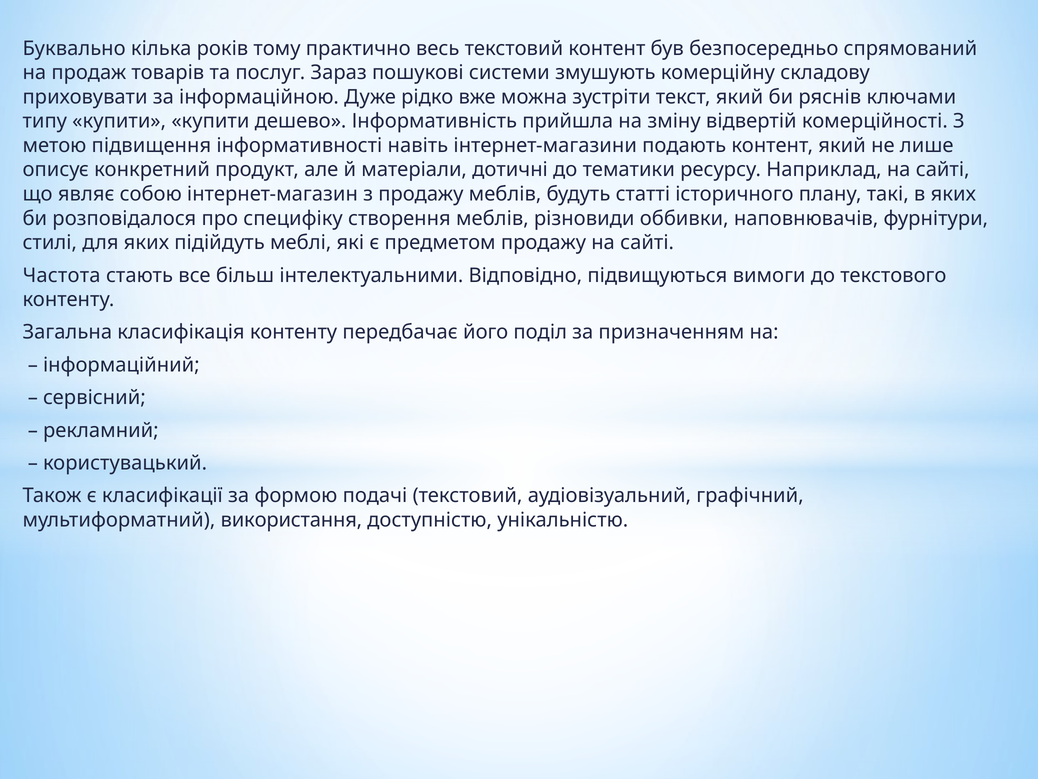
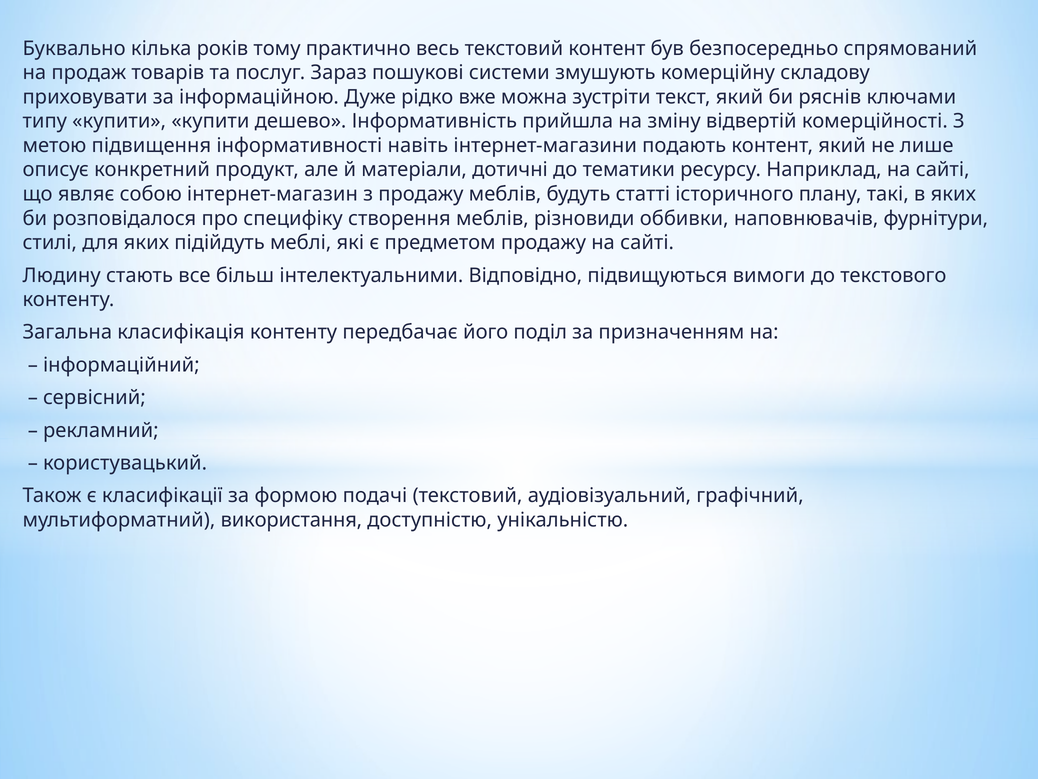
Частота: Частота -> Людину
